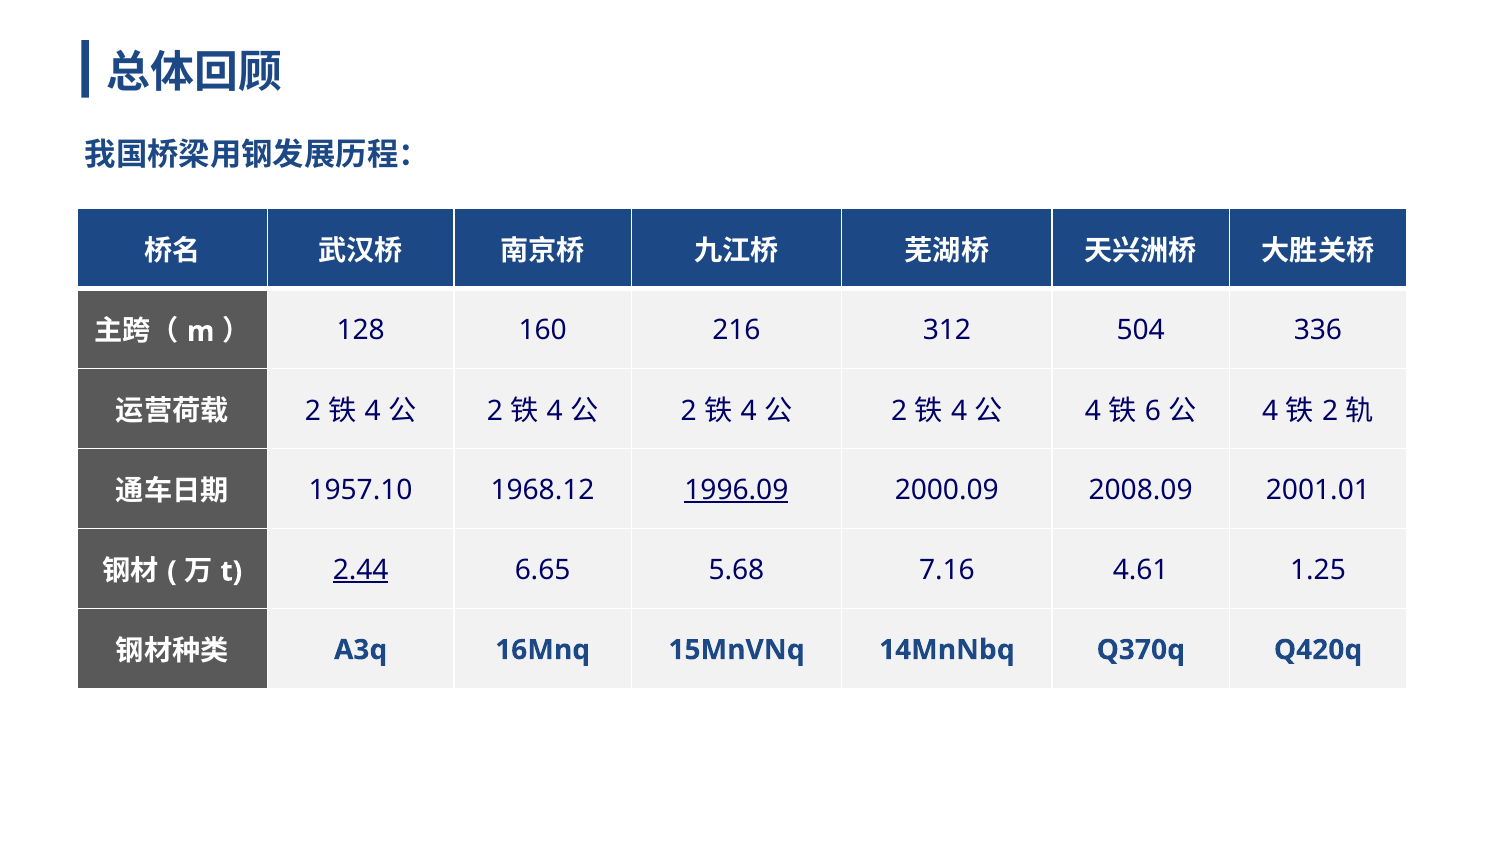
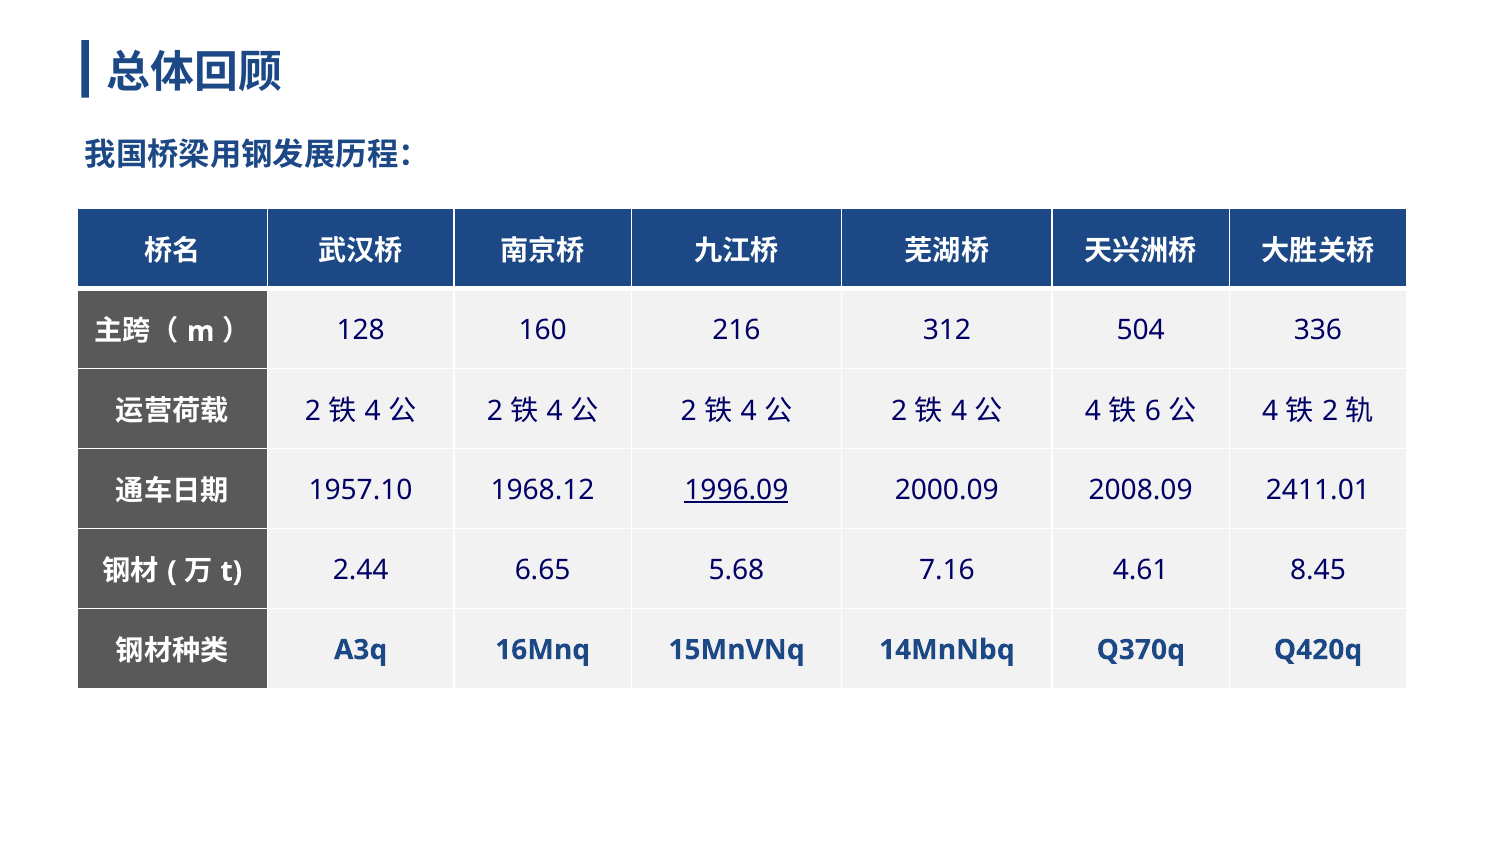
2001.01: 2001.01 -> 2411.01
2.44 underline: present -> none
1.25: 1.25 -> 8.45
